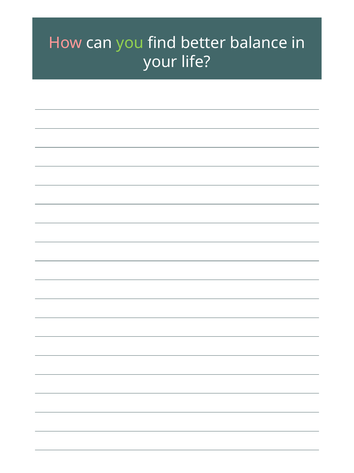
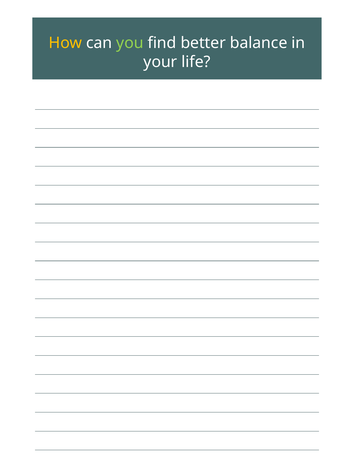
How colour: pink -> yellow
